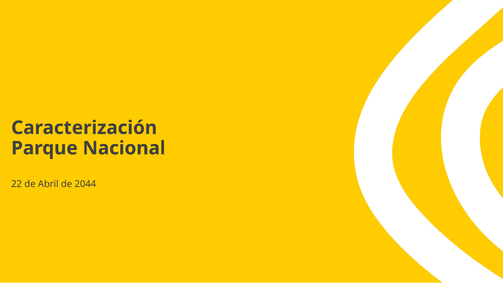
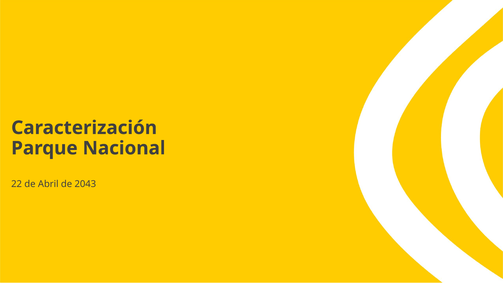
2044: 2044 -> 2043
